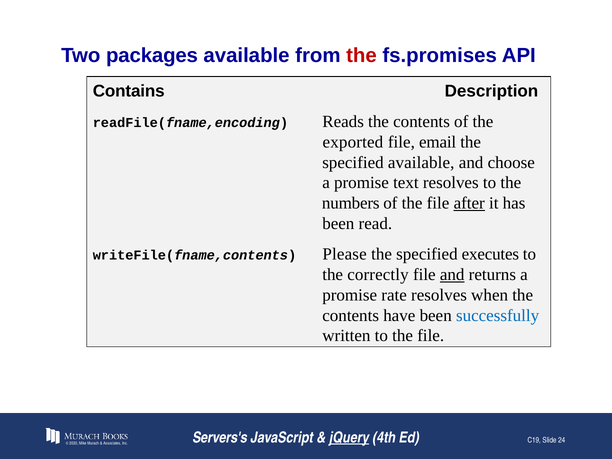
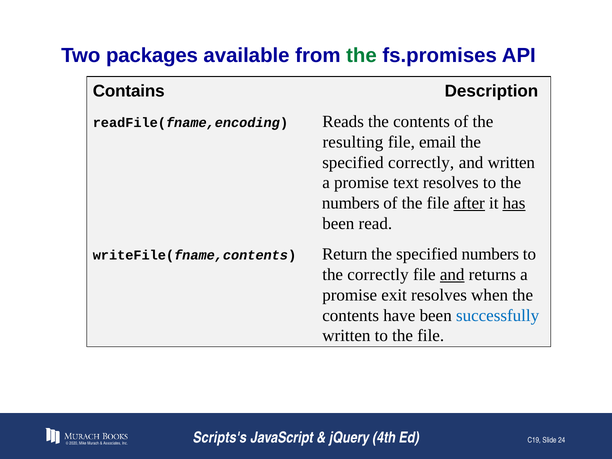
the at (361, 56) colour: red -> green
exported: exported -> resulting
specified available: available -> correctly
and choose: choose -> written
has underline: none -> present
Please: Please -> Return
specified executes: executes -> numbers
rate: rate -> exit
Servers's: Servers's -> Scripts's
jQuery underline: present -> none
